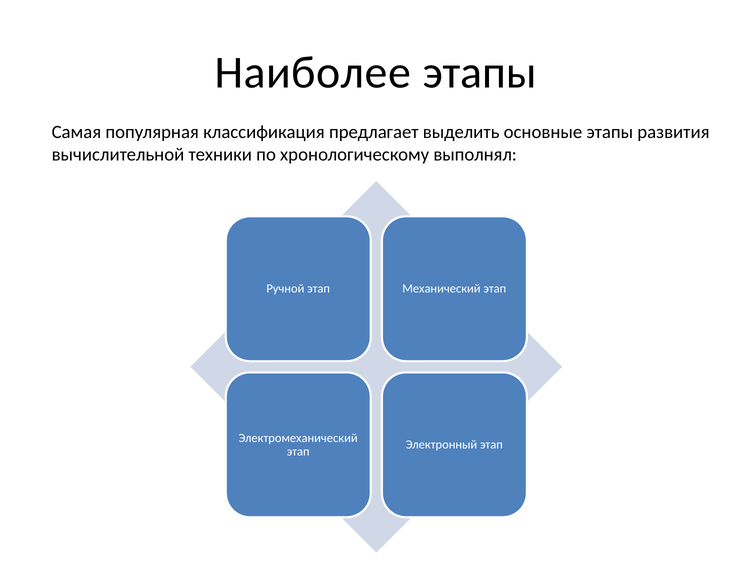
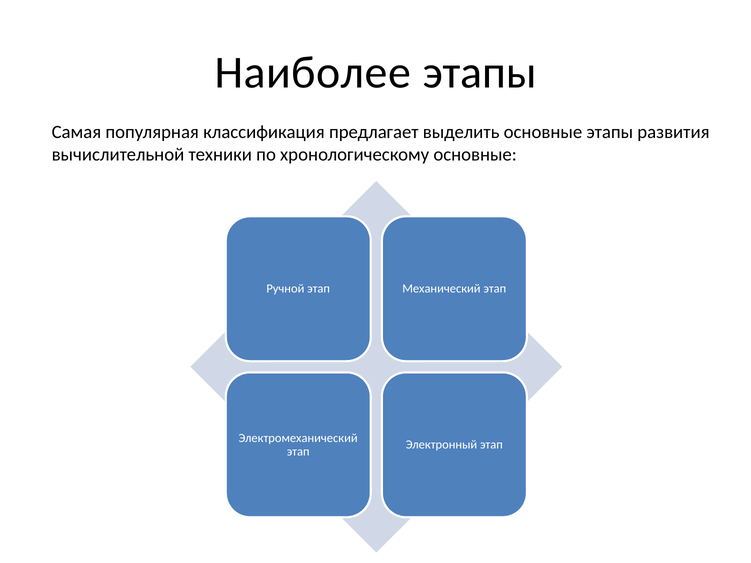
хронологическому выполнял: выполнял -> основные
